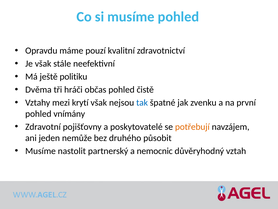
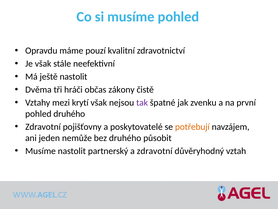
ještě politiku: politiku -> nastolit
občas pohled: pohled -> zákony
tak colour: blue -> purple
pohled vnímány: vnímány -> druhého
a nemocnic: nemocnic -> zdravotní
